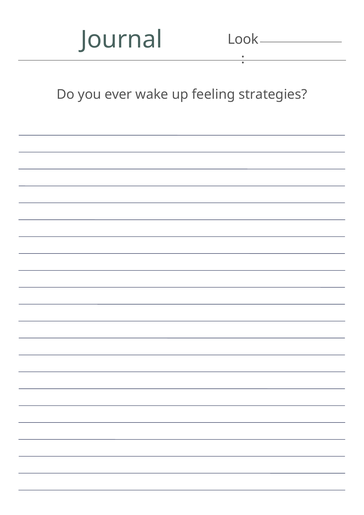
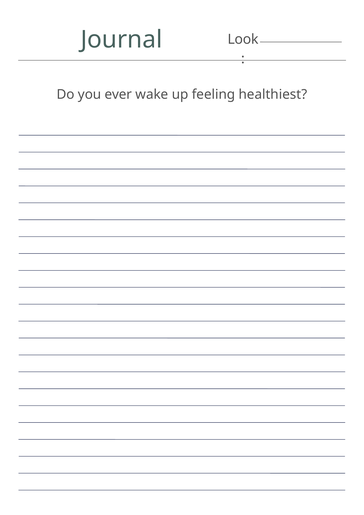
strategies: strategies -> healthiest
